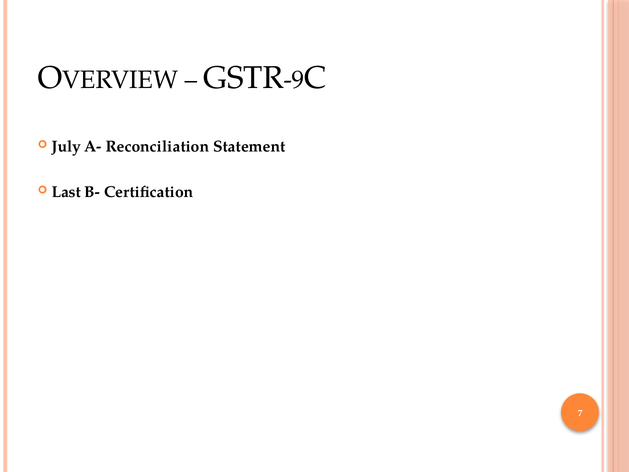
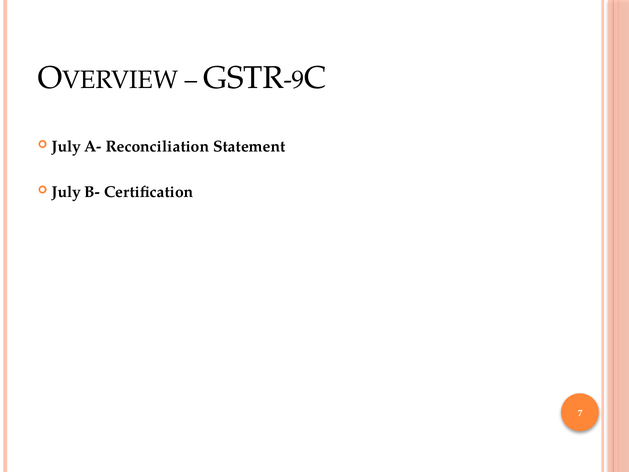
Last at (66, 192): Last -> July
